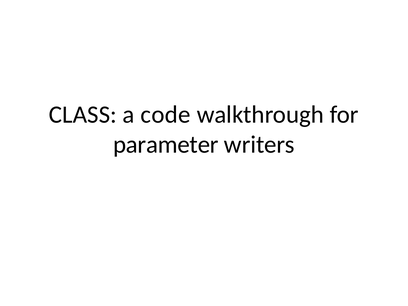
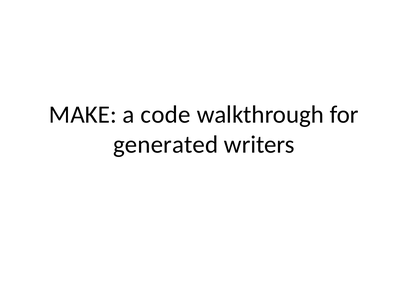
CLASS: CLASS -> MAKE
parameter: parameter -> generated
